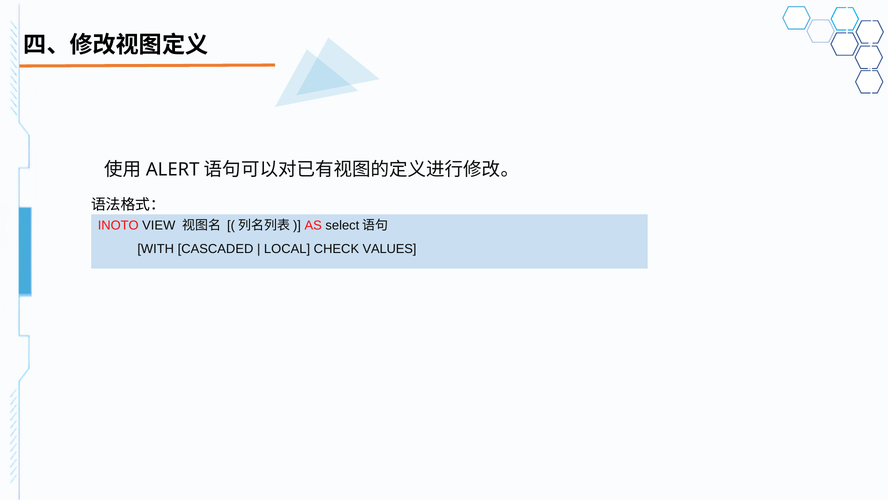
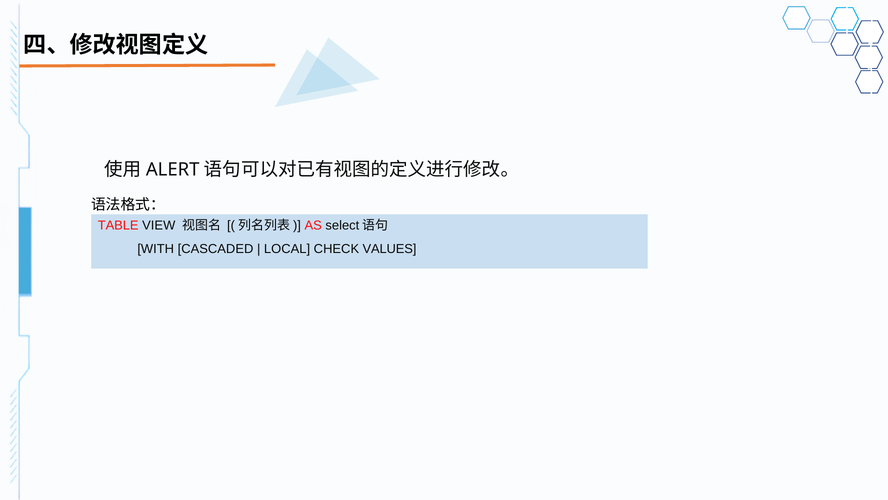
INOTO: INOTO -> TABLE
